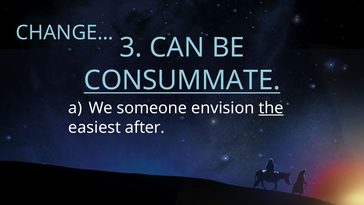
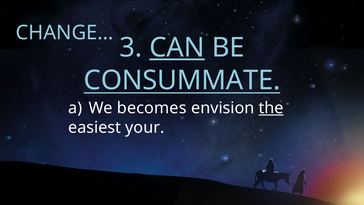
CAN underline: none -> present
someone: someone -> becomes
after: after -> your
